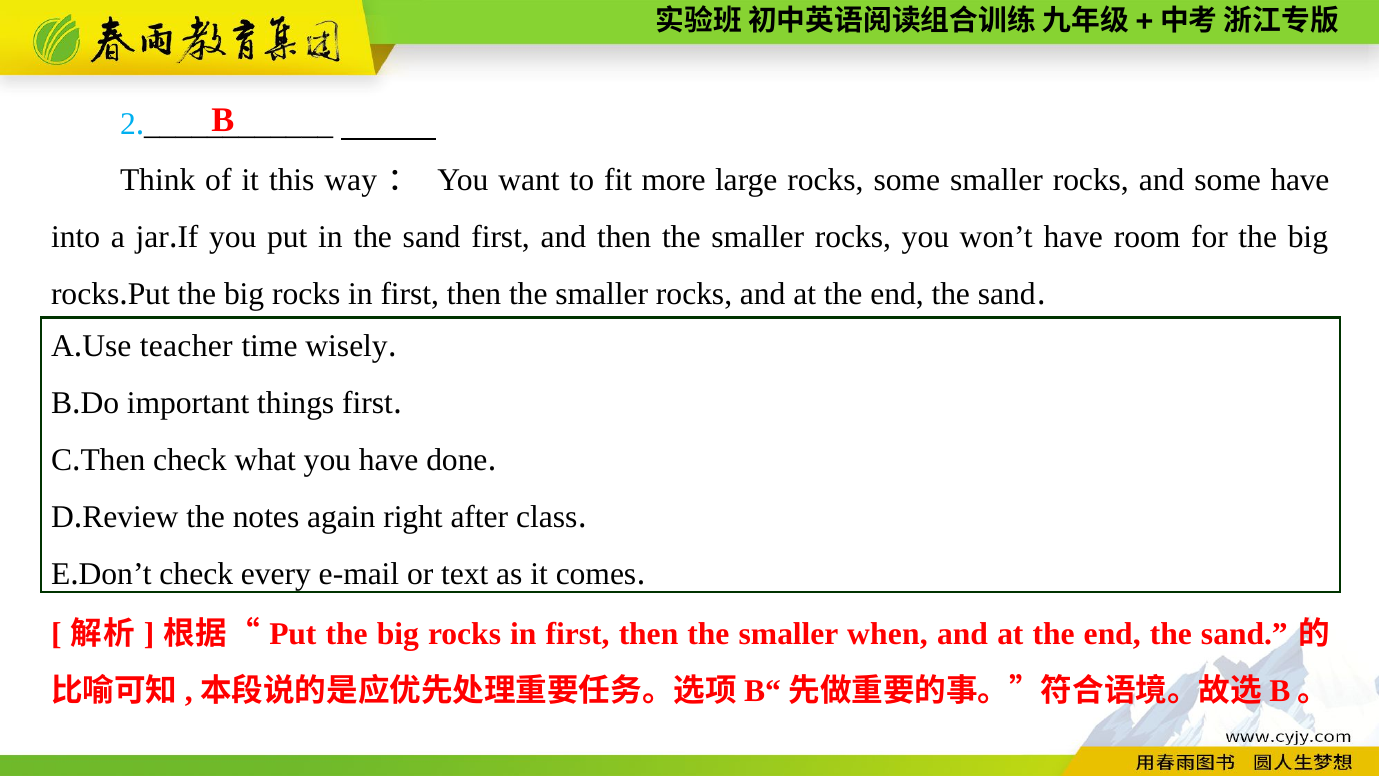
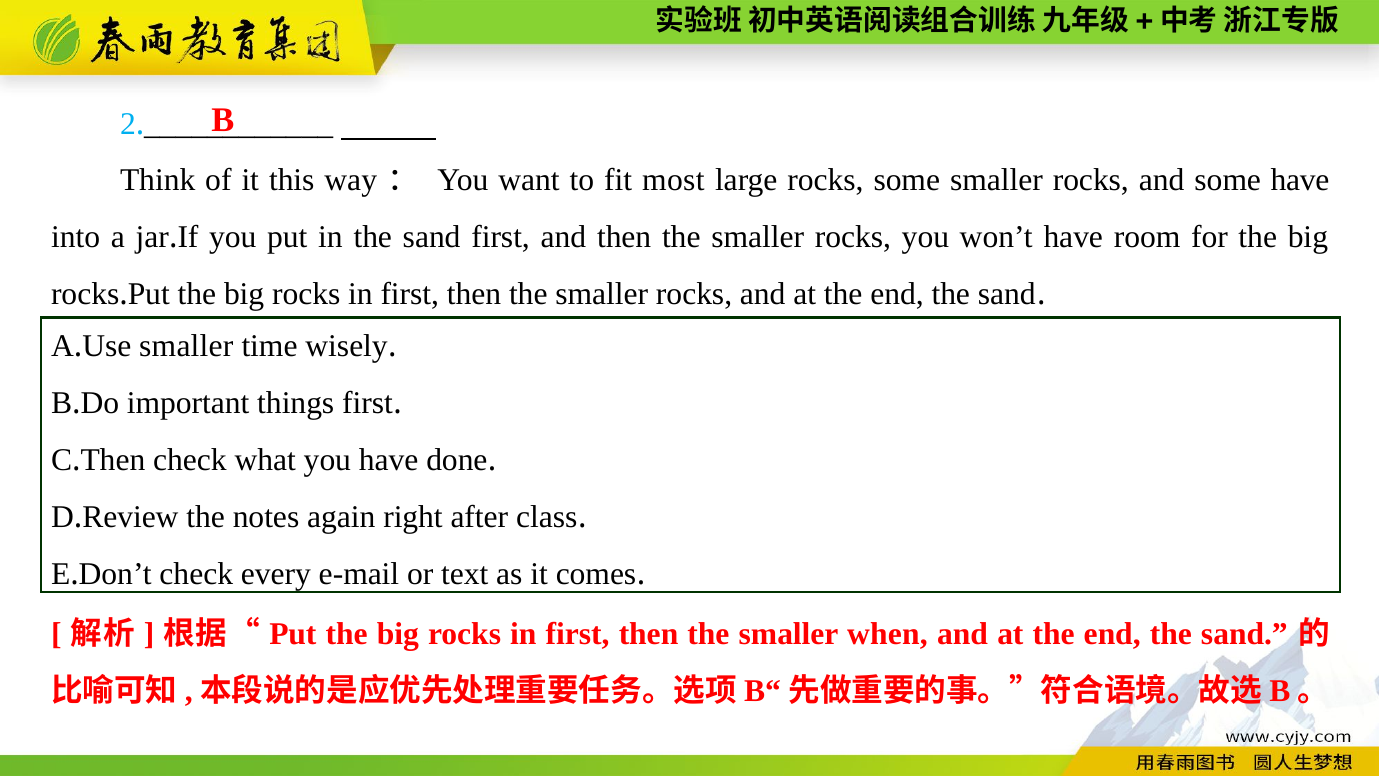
more: more -> most
teacher at (186, 346): teacher -> smaller
